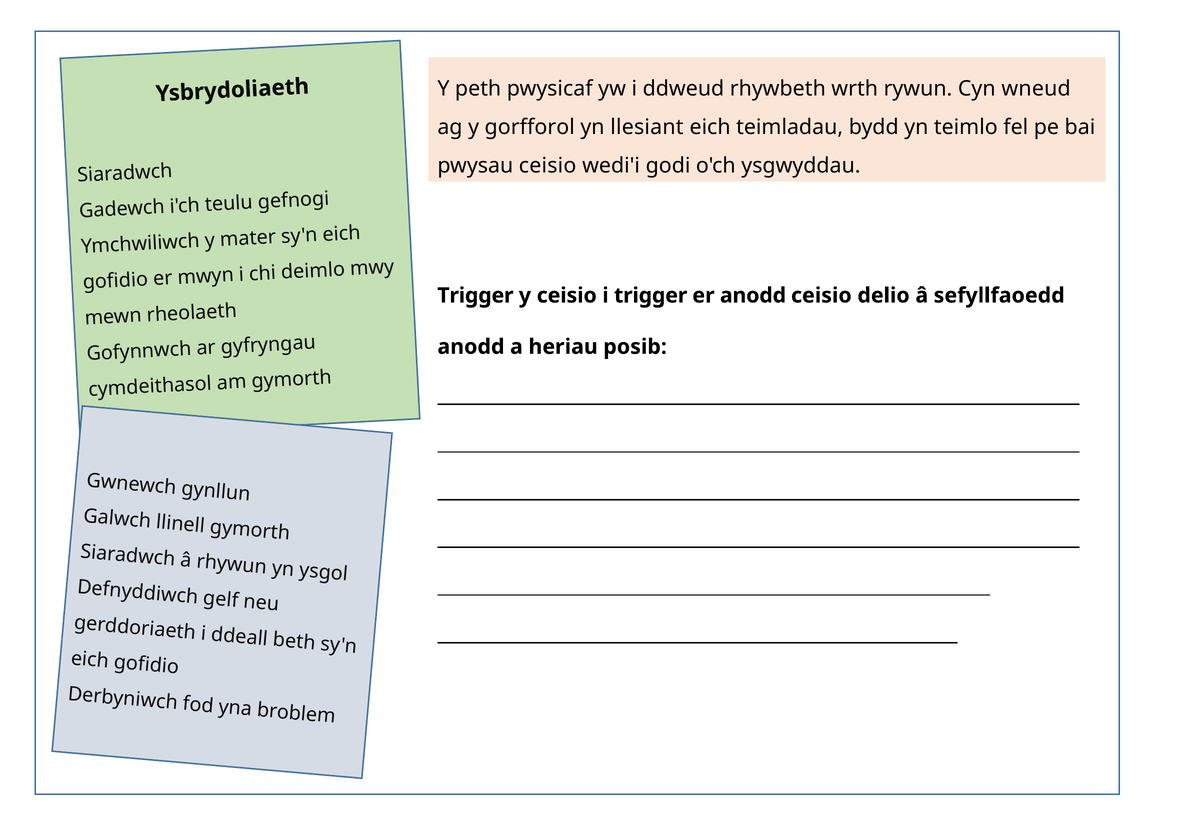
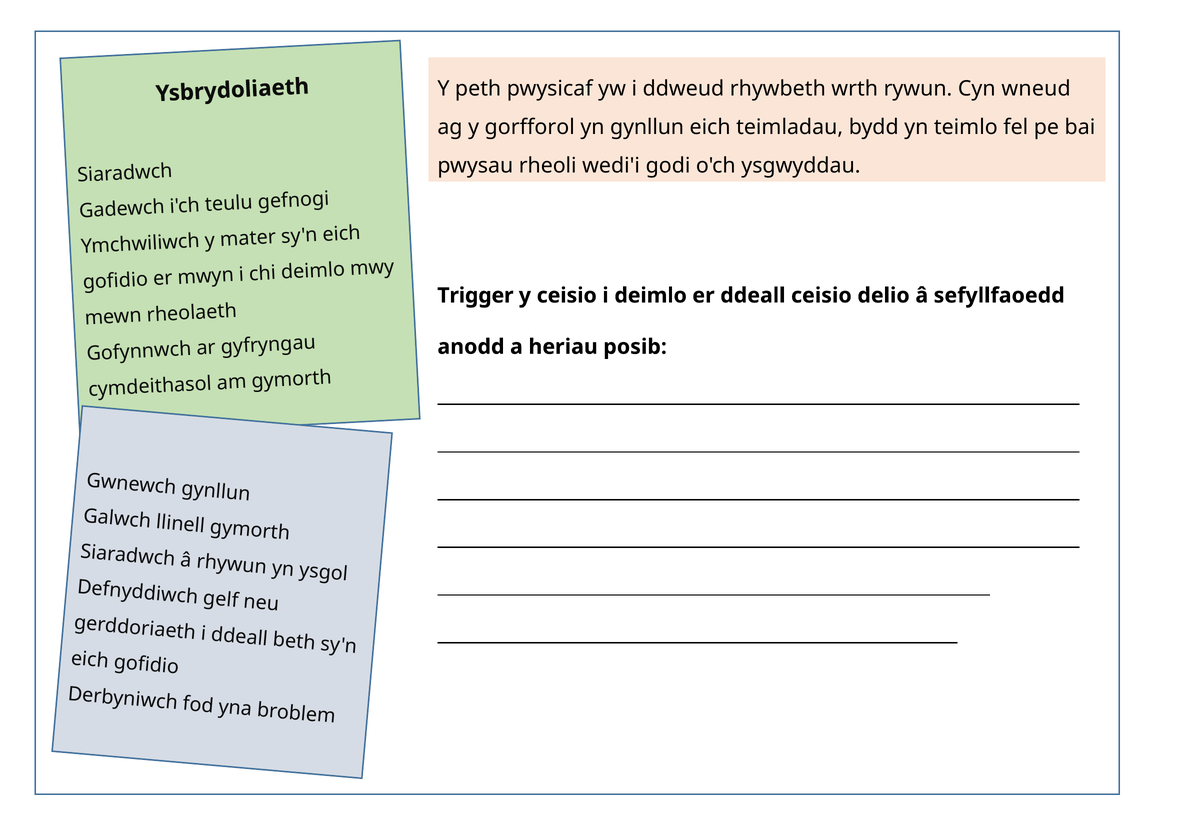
yn llesiant: llesiant -> gynllun
pwysau ceisio: ceisio -> rheoli
i trigger: trigger -> deimlo
er anodd: anodd -> ddeall
